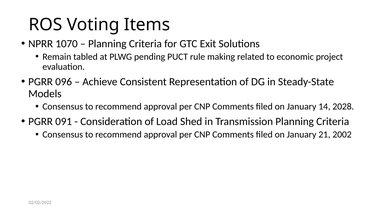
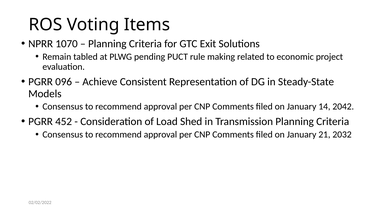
2028: 2028 -> 2042
091: 091 -> 452
2002: 2002 -> 2032
